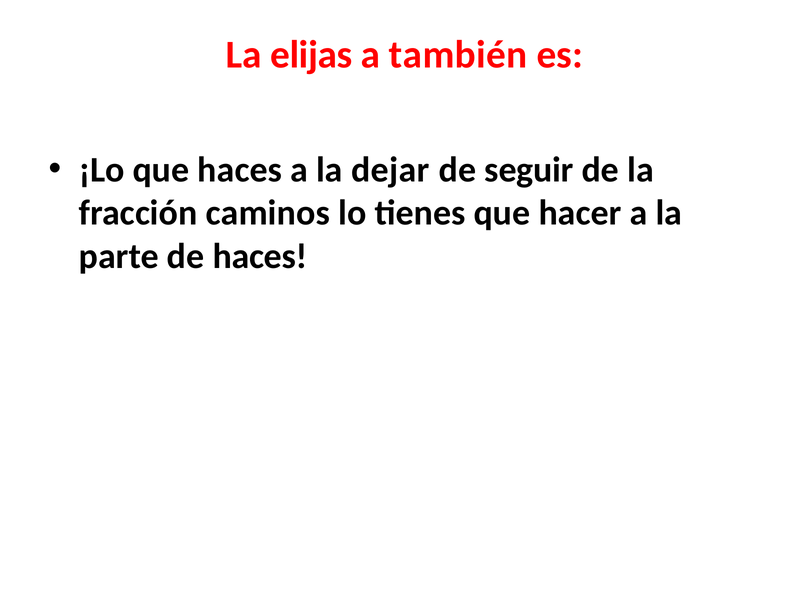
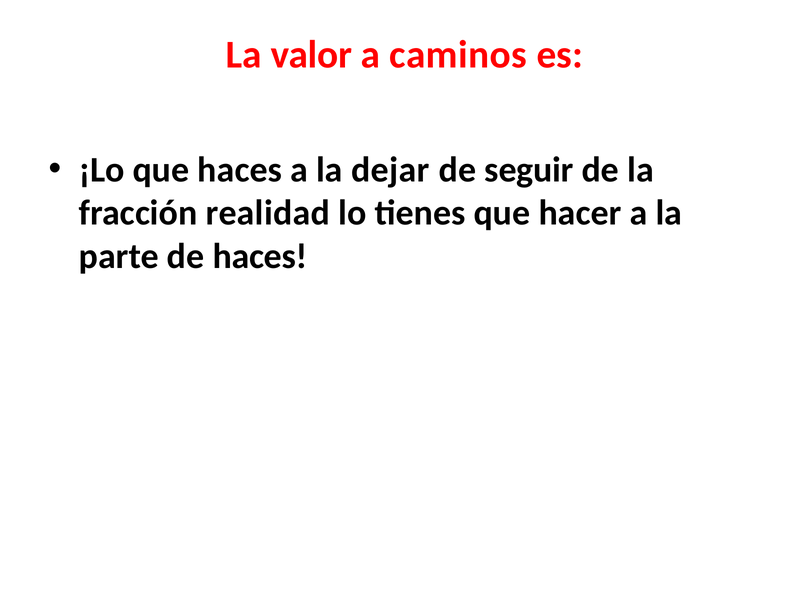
elijas: elijas -> valor
también: también -> caminos
caminos: caminos -> realidad
